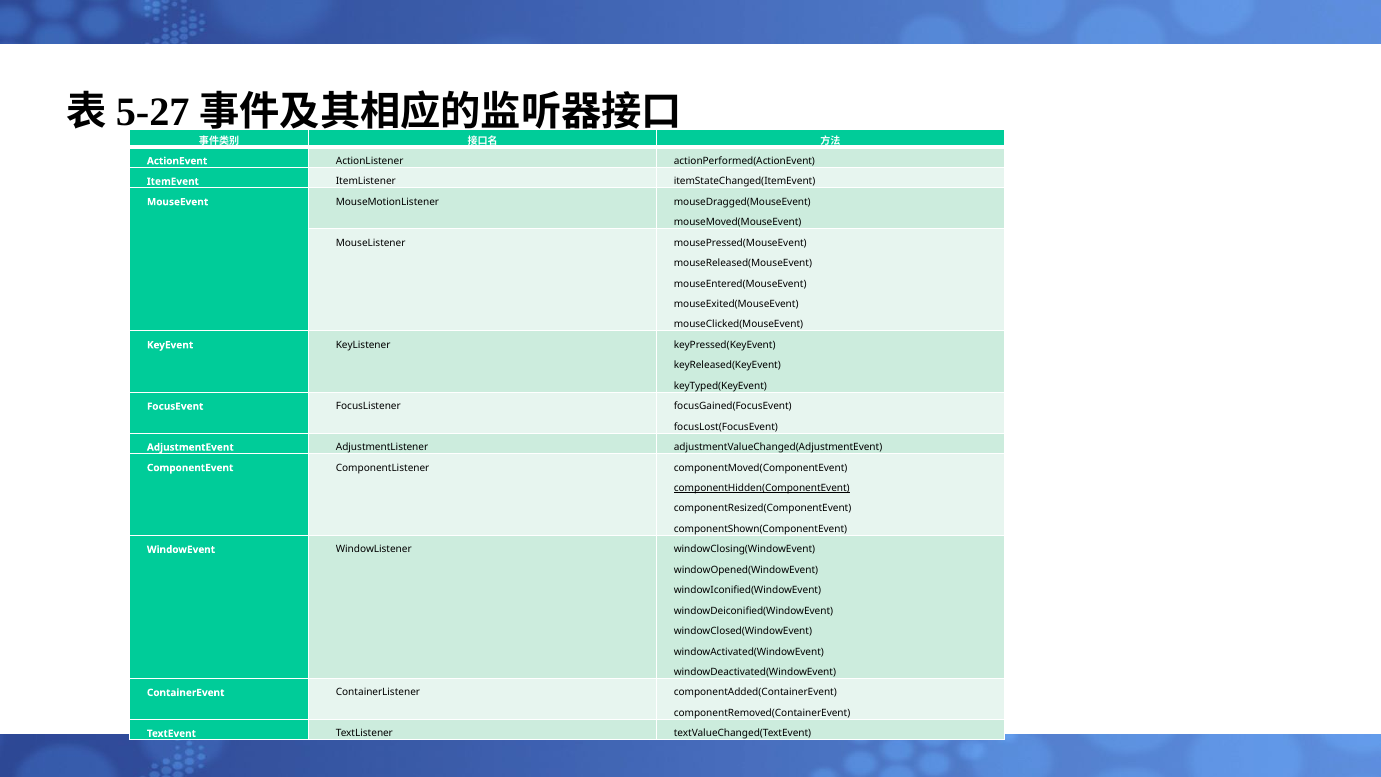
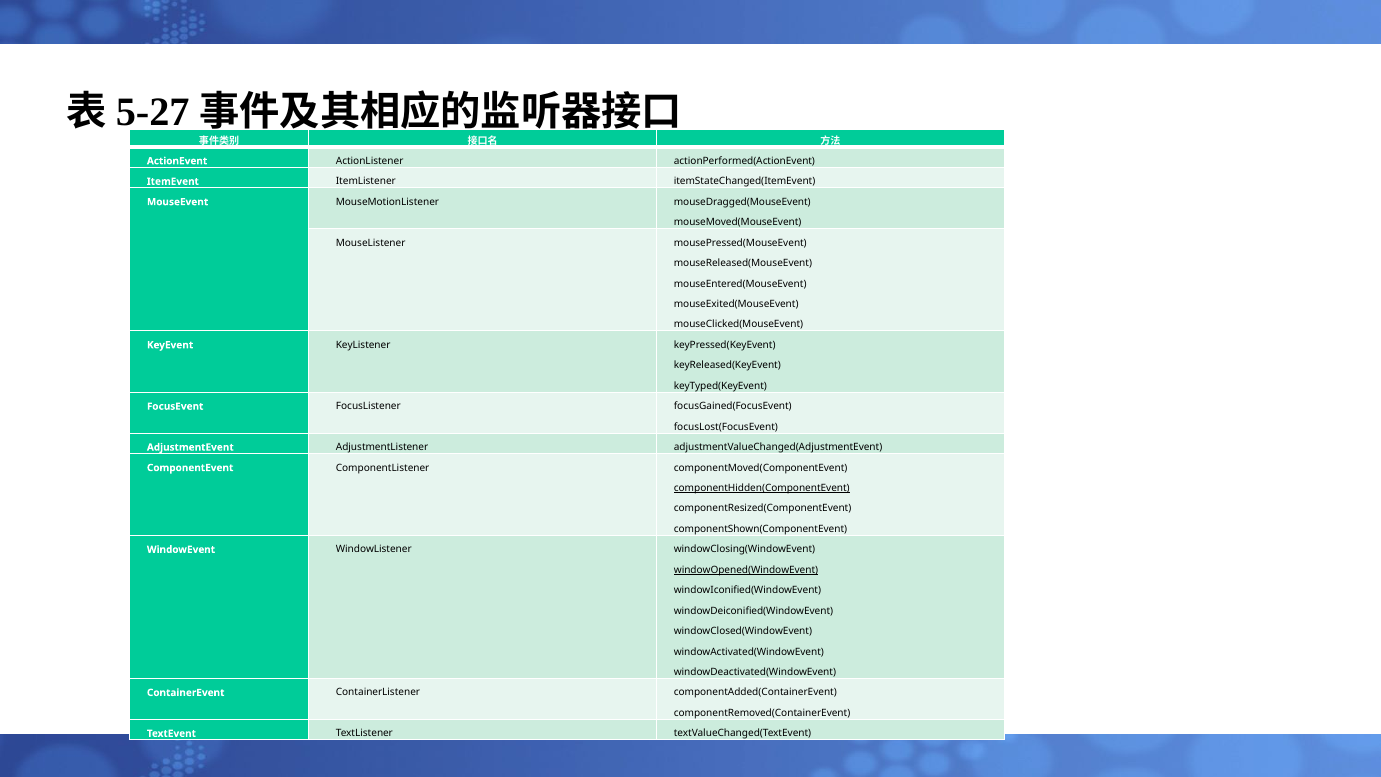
windowOpened(WindowEvent underline: none -> present
